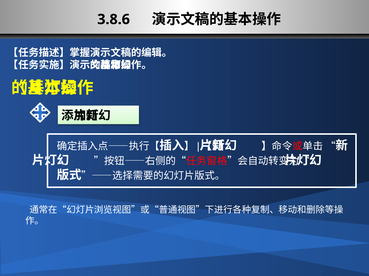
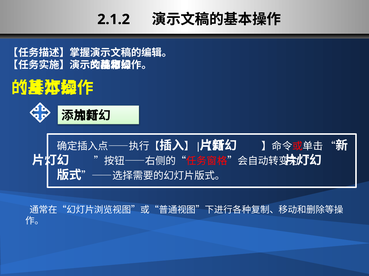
3.8.6: 3.8.6 -> 2.1.2
